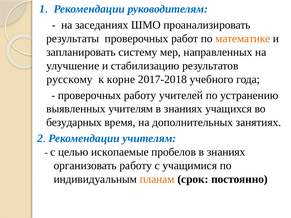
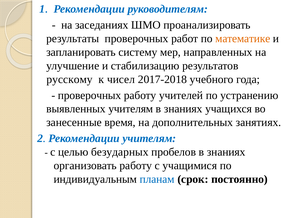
корне: корне -> чисел
безударных: безударных -> занесенные
ископаемые: ископаемые -> безударных
планам colour: orange -> blue
